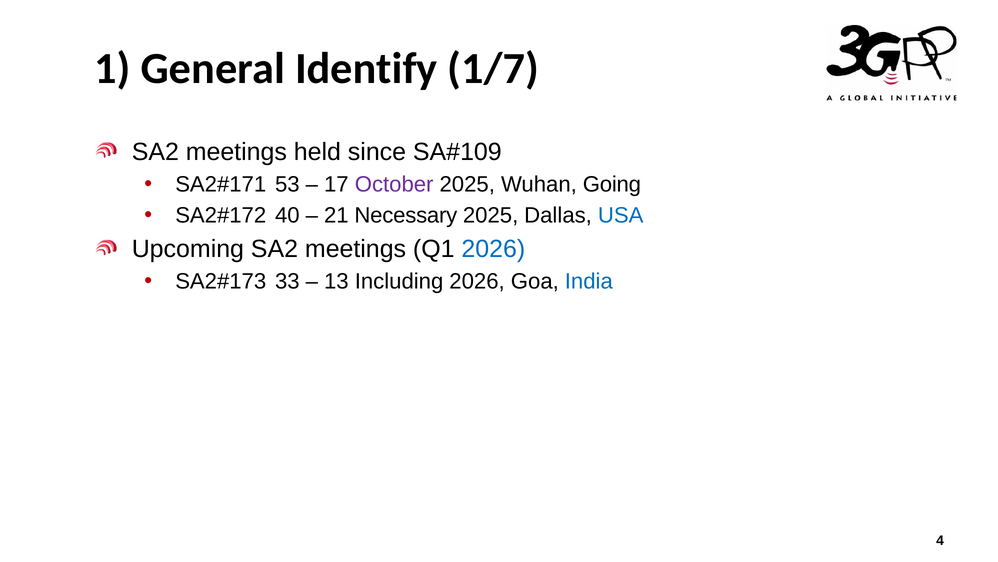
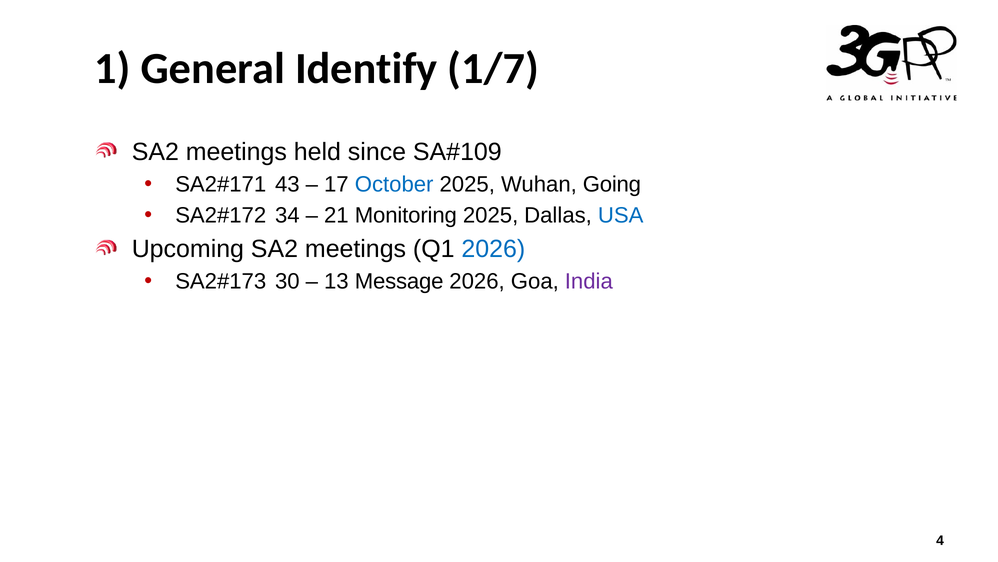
53: 53 -> 43
October colour: purple -> blue
40: 40 -> 34
Necessary: Necessary -> Monitoring
33: 33 -> 30
Including: Including -> Message
India colour: blue -> purple
